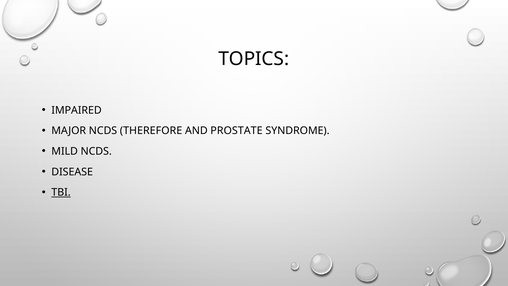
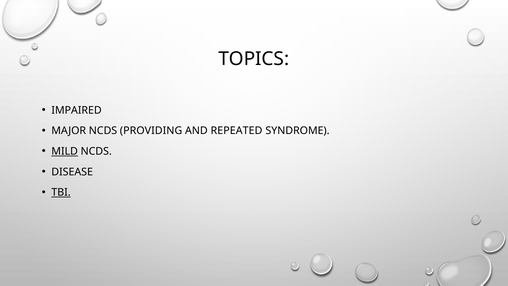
THEREFORE: THEREFORE -> PROVIDING
PROSTATE: PROSTATE -> REPEATED
MILD underline: none -> present
